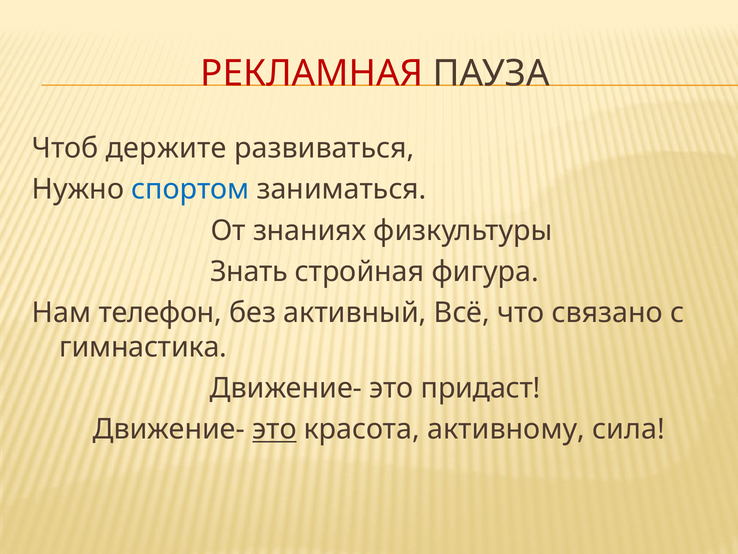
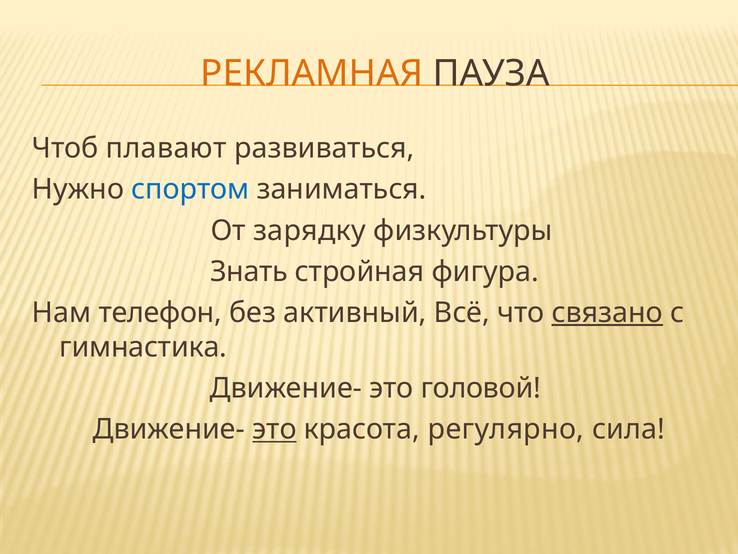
РЕКЛАМНАЯ colour: red -> orange
держите: держите -> плавают
знаниях: знаниях -> зарядку
связано underline: none -> present
придаст: придаст -> головой
активному: активному -> регулярно
